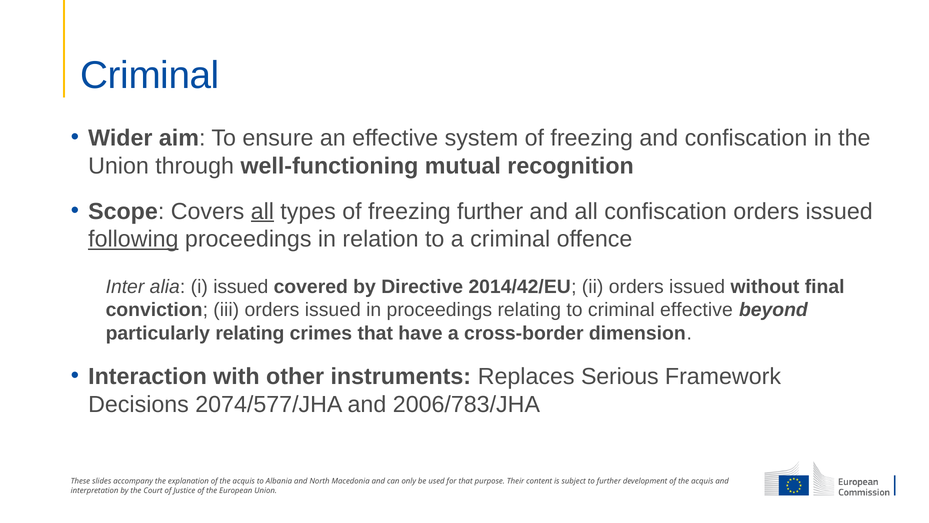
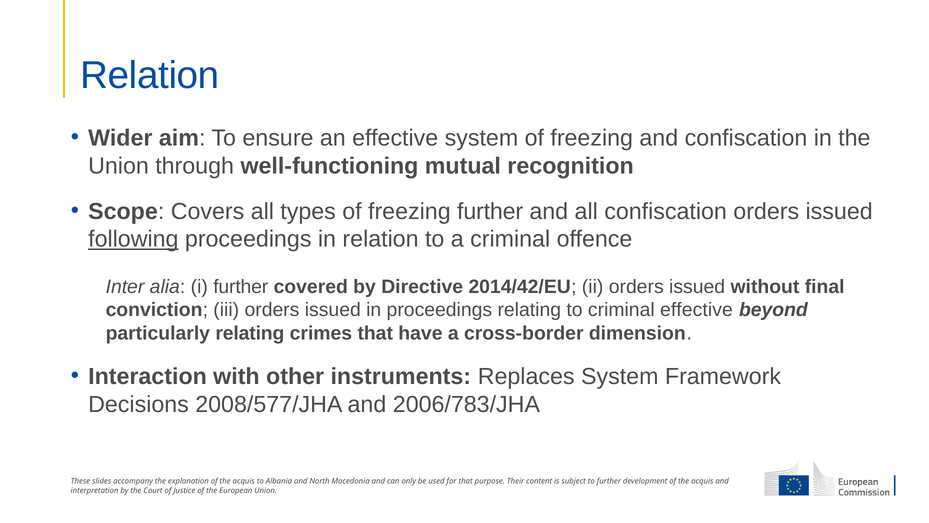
Criminal at (150, 75): Criminal -> Relation
all at (262, 211) underline: present -> none
i issued: issued -> further
Replaces Serious: Serious -> System
2074/577/JHA: 2074/577/JHA -> 2008/577/JHA
